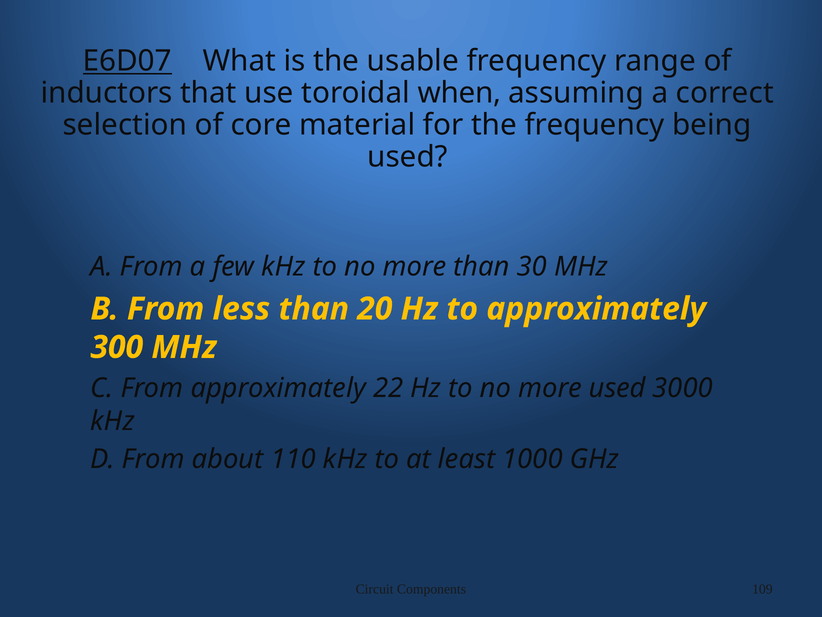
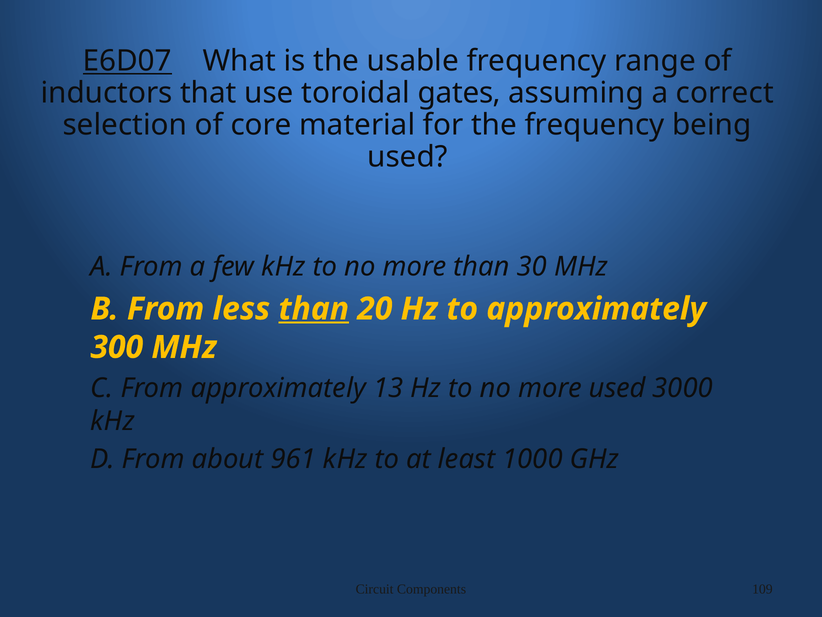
when: when -> gates
than at (314, 309) underline: none -> present
22: 22 -> 13
110: 110 -> 961
